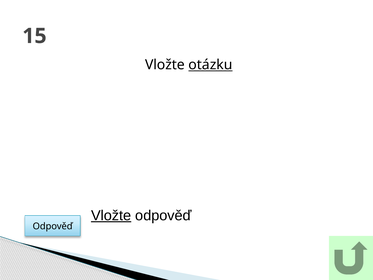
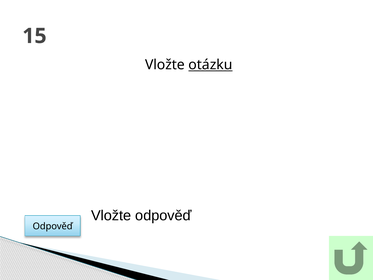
Vložte at (111, 215) underline: present -> none
